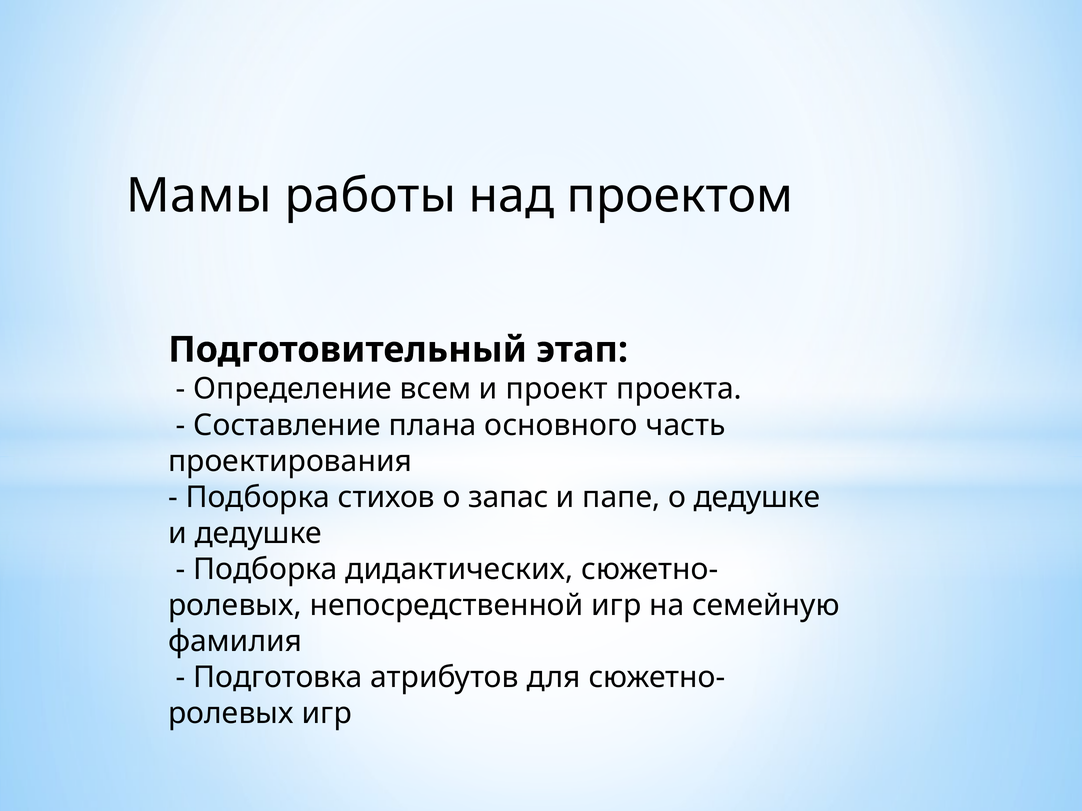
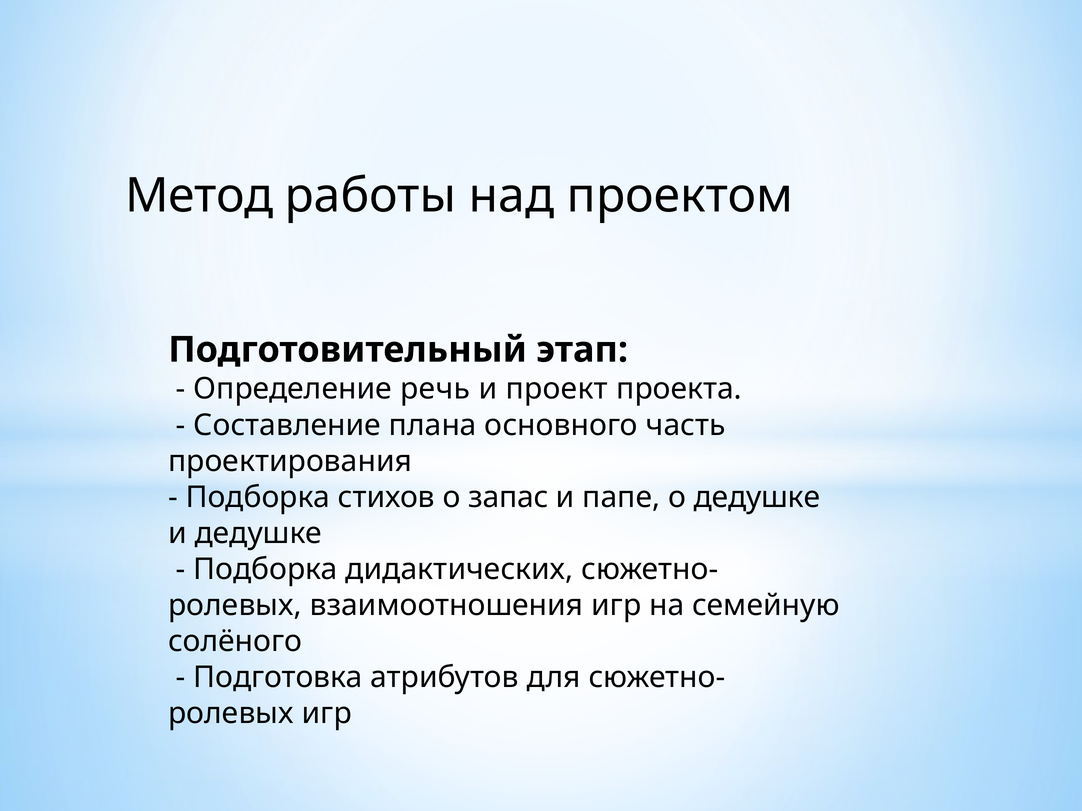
Мамы: Мамы -> Метод
всем: всем -> речь
непосредственной: непосредственной -> взаимоотношения
фамилия: фамилия -> солёного
